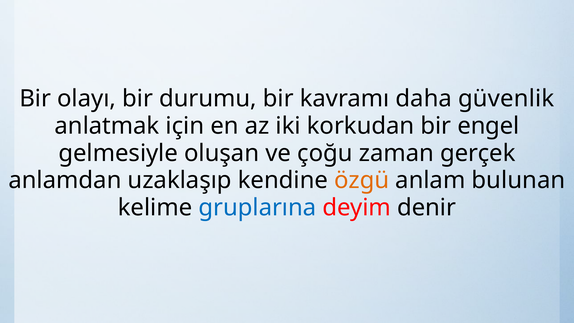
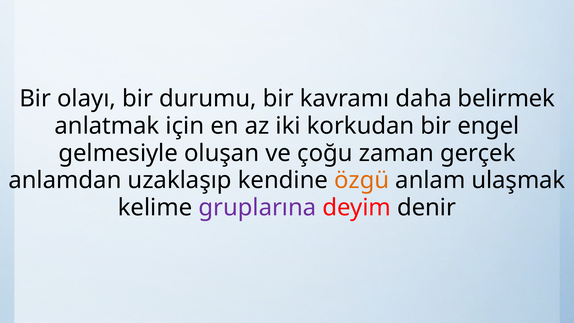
güvenlik: güvenlik -> belirmek
bulunan: bulunan -> ulaşmak
gruplarına colour: blue -> purple
